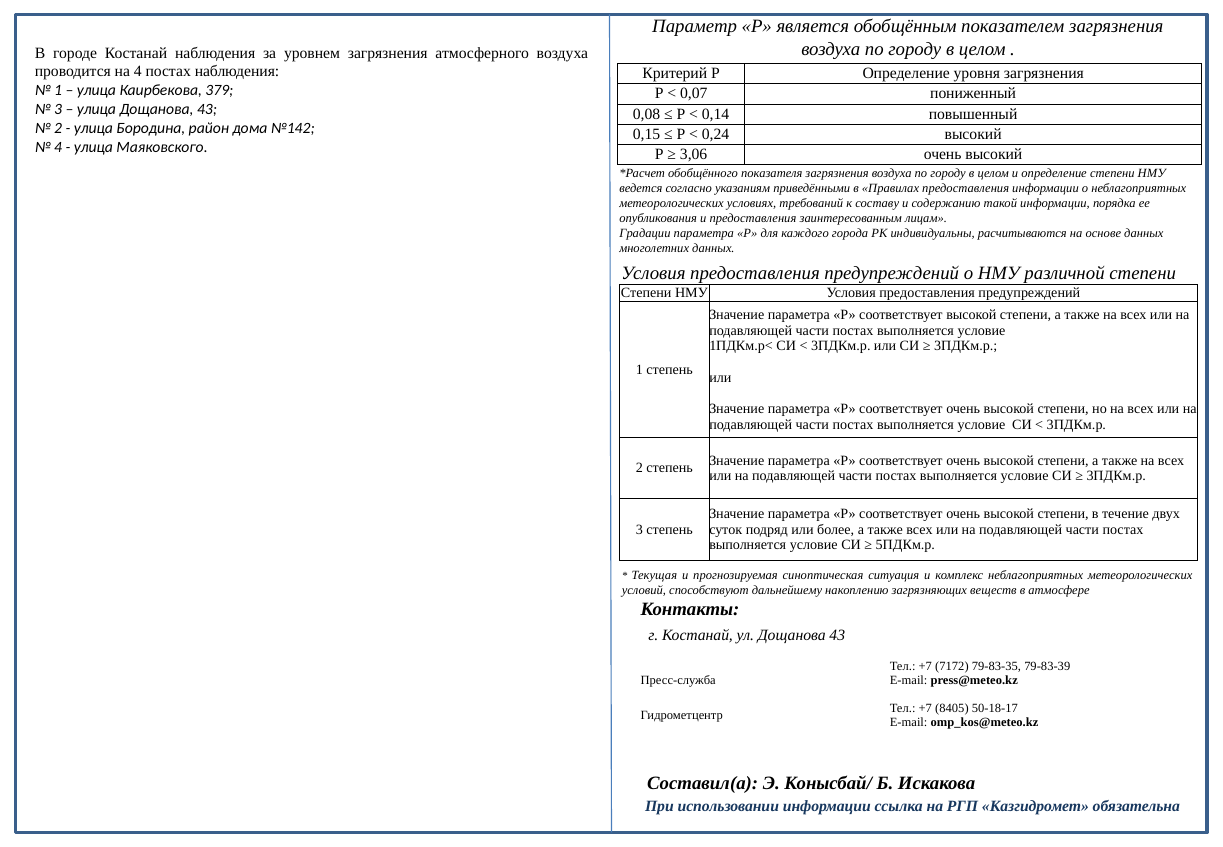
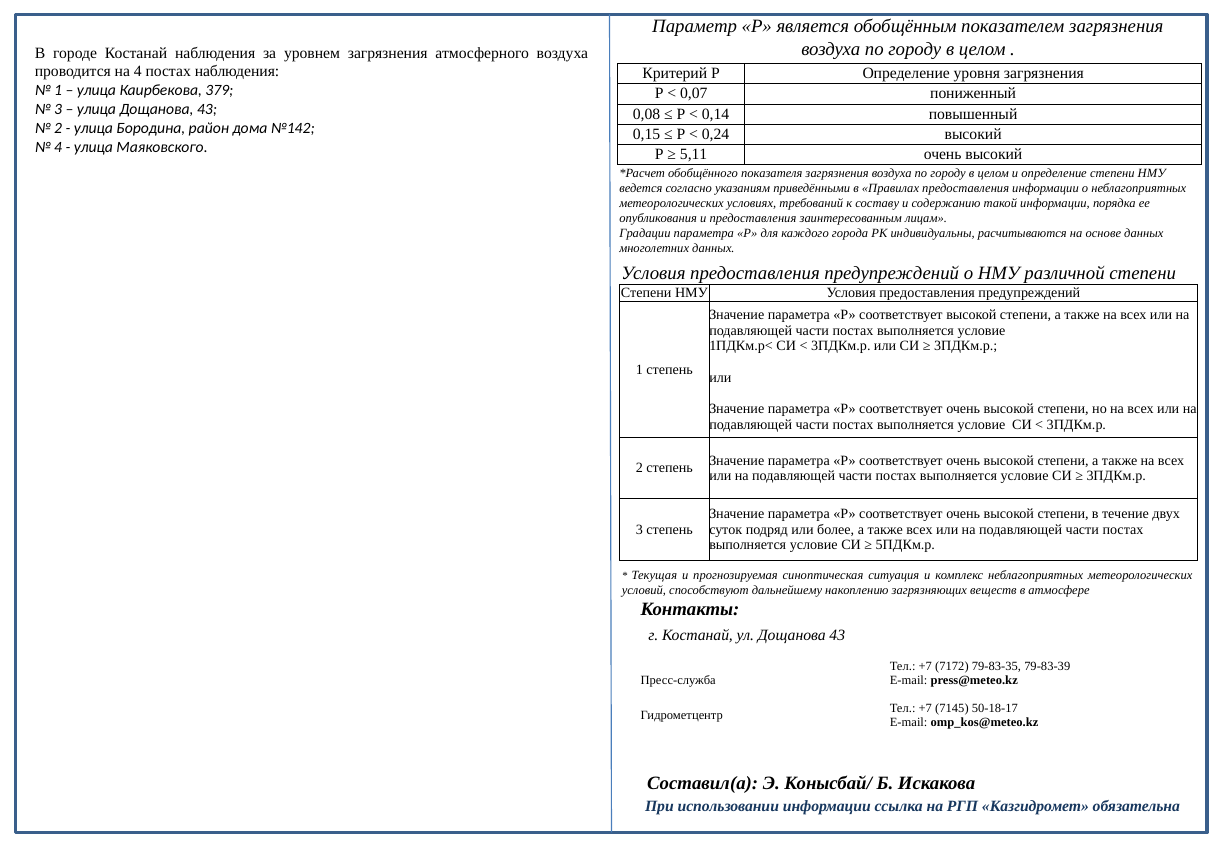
3,06: 3,06 -> 5,11
8405: 8405 -> 7145
